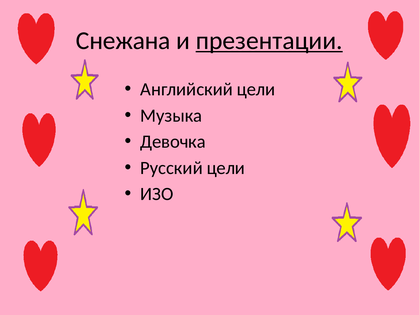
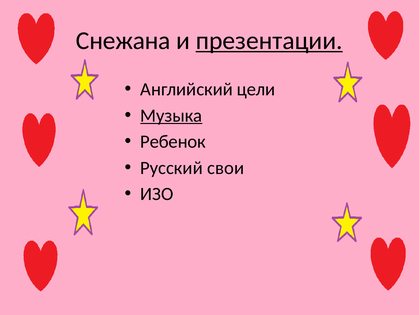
Музыка underline: none -> present
Девочка: Девочка -> Ребенок
Русский цели: цели -> свои
